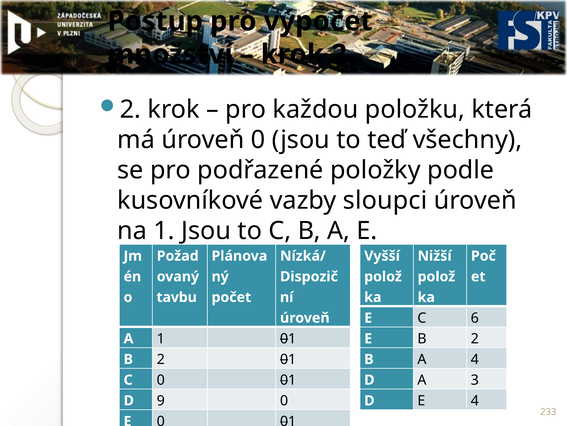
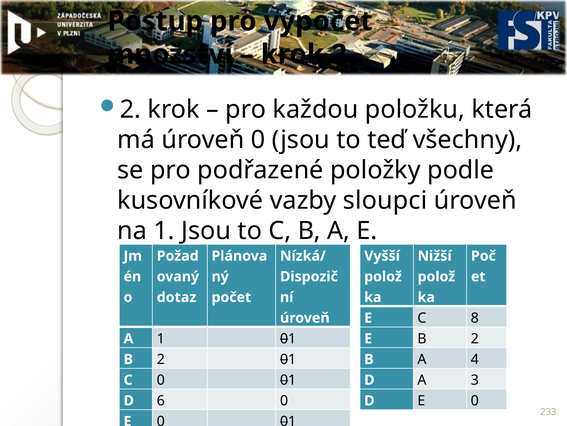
tavbu: tavbu -> dotaz
6: 6 -> 8
9: 9 -> 6
D E 4: 4 -> 0
